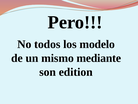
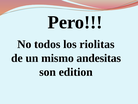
modelo: modelo -> riolitas
mediante: mediante -> andesitas
